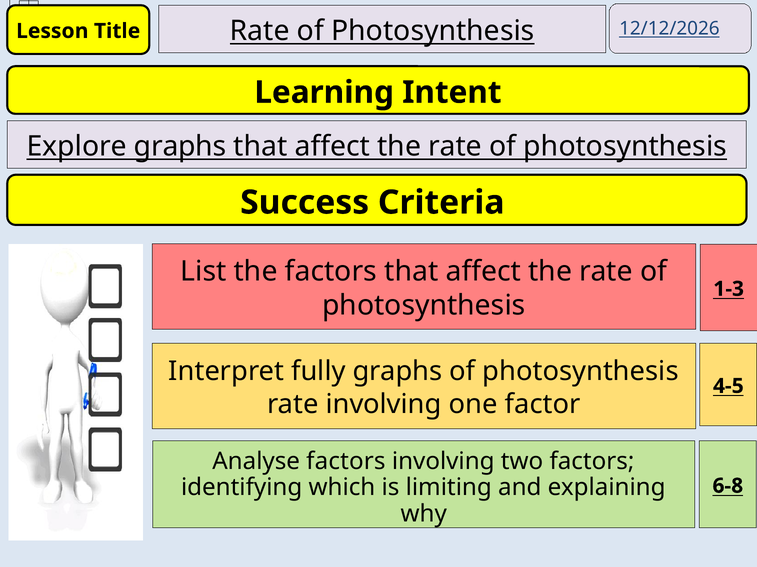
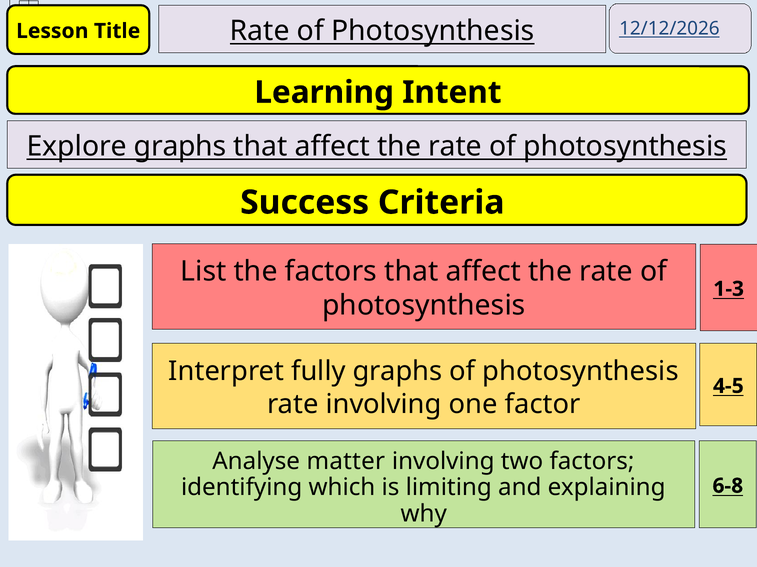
Analyse factors: factors -> matter
